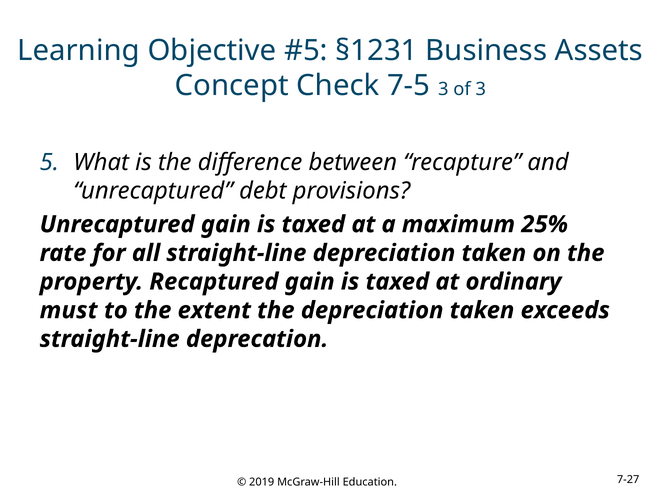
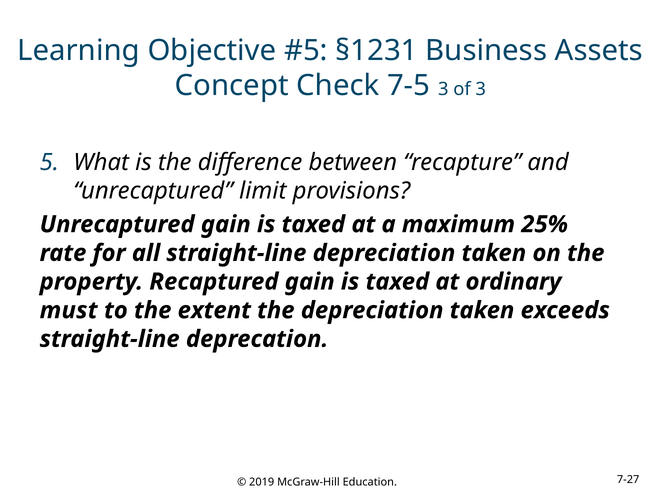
debt: debt -> limit
